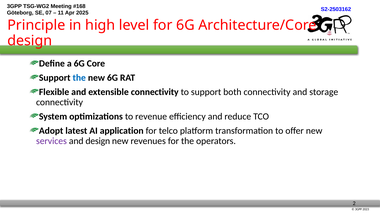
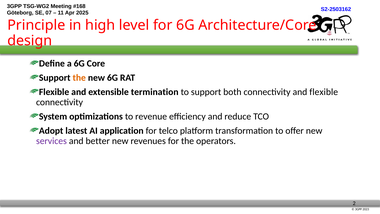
the at (79, 78) colour: blue -> orange
extensible connectivity: connectivity -> termination
and storage: storage -> flexible
and design: design -> better
